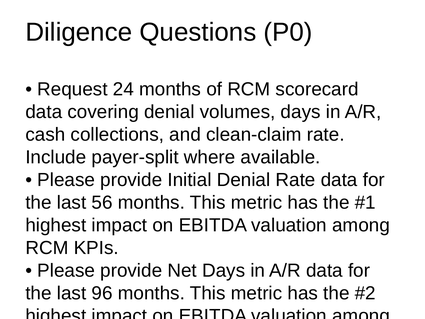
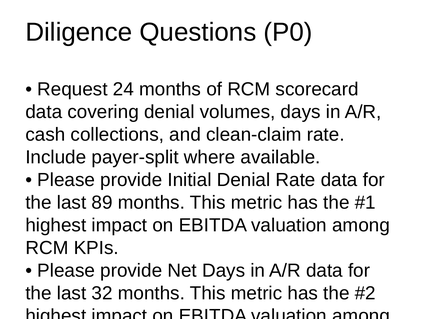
56: 56 -> 89
96: 96 -> 32
